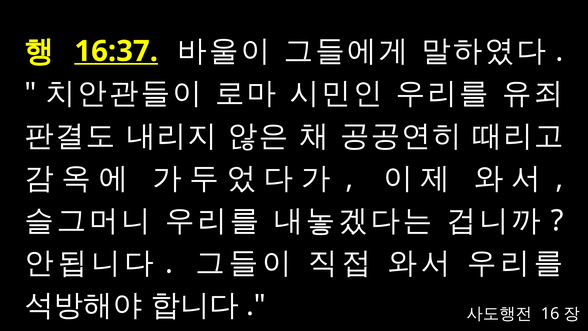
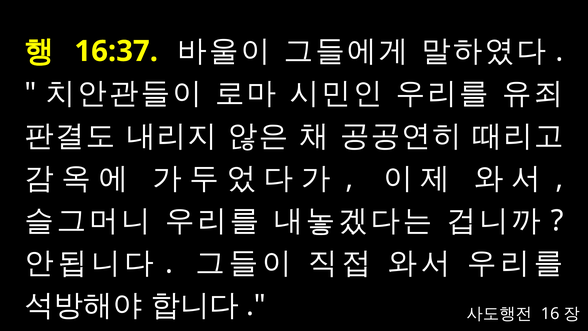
16:37 underline: present -> none
